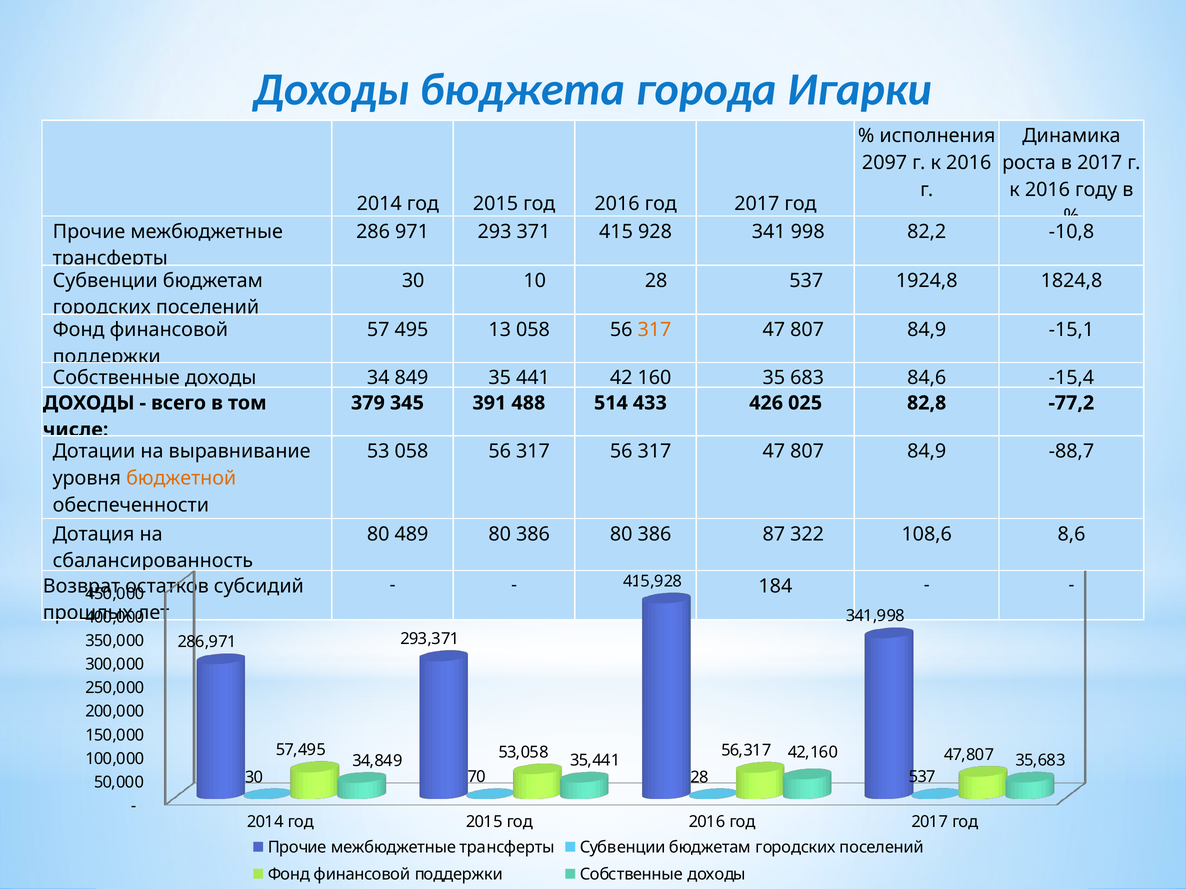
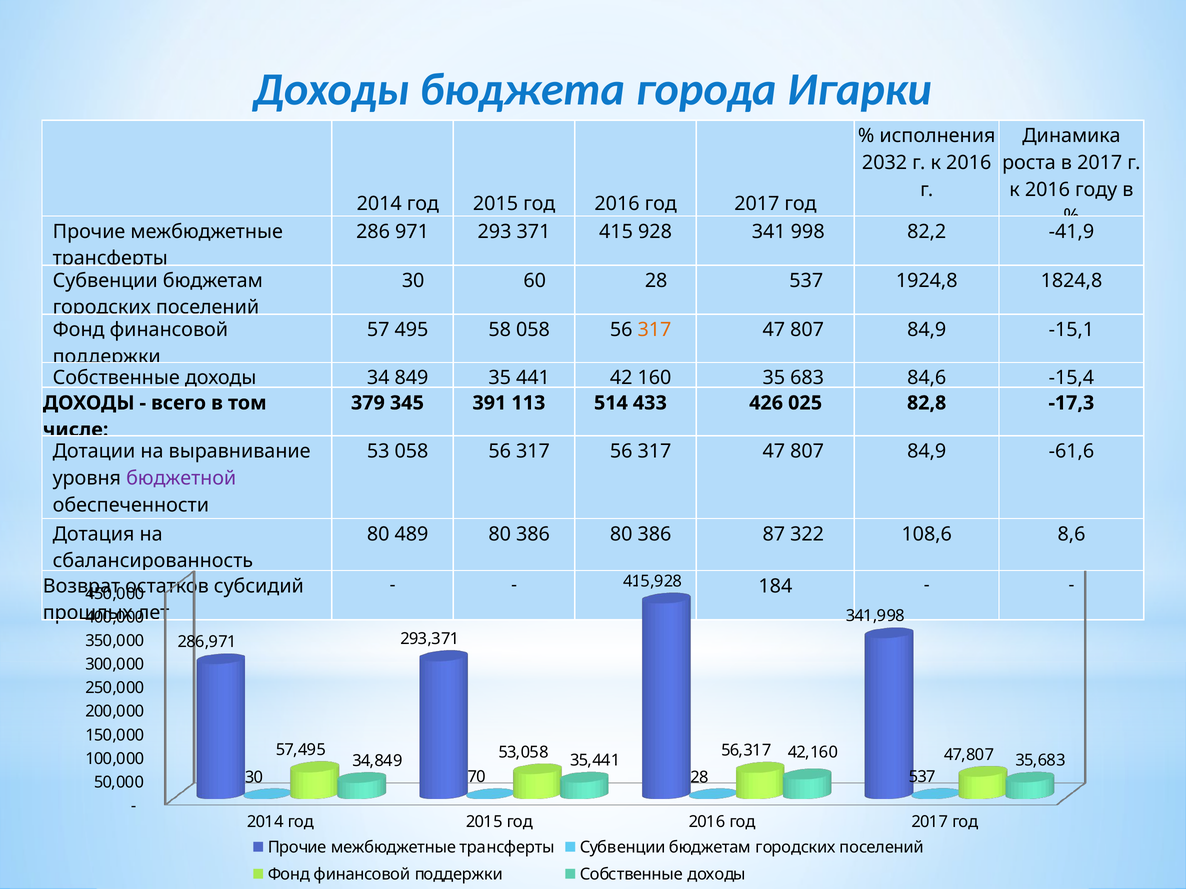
2097: 2097 -> 2032
-10,8: -10,8 -> -41,9
10: 10 -> 60
13: 13 -> 58
488: 488 -> 113
-77,2: -77,2 -> -17,3
-88,7: -88,7 -> -61,6
бюджетной colour: orange -> purple
